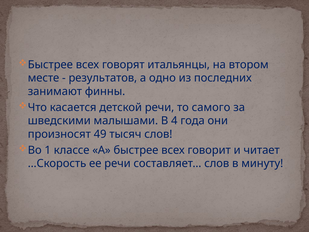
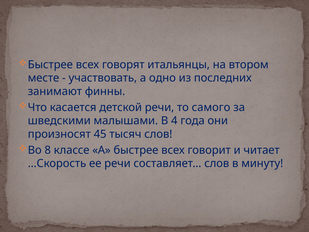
результатов: результатов -> участвовать
49: 49 -> 45
1: 1 -> 8
